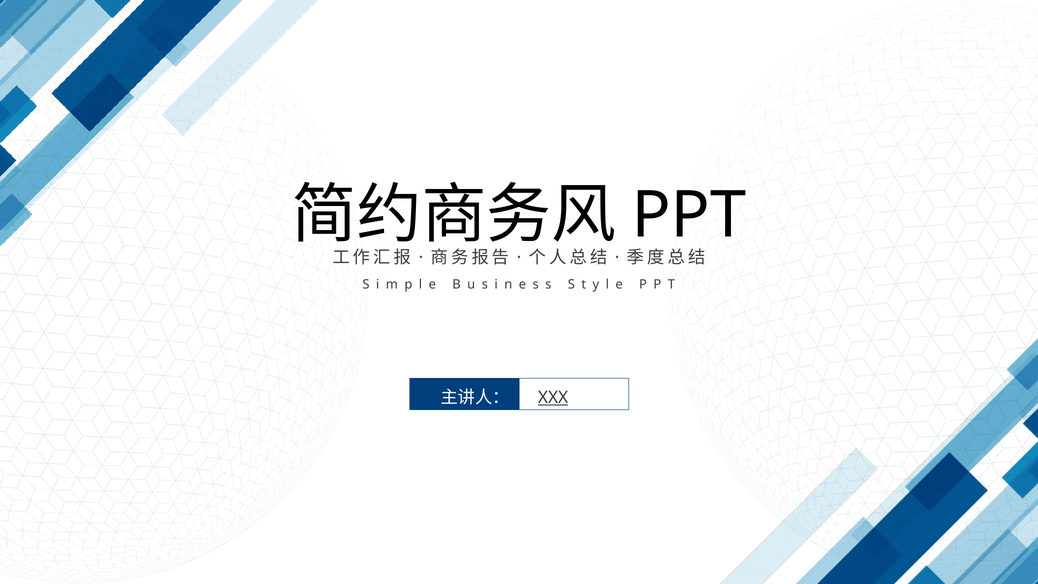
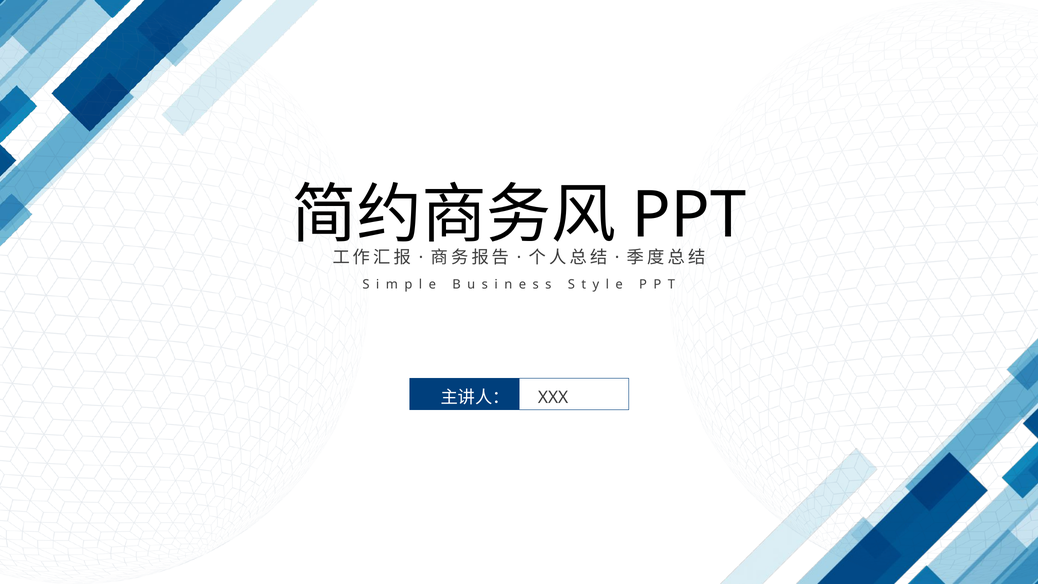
XXX underline: present -> none
